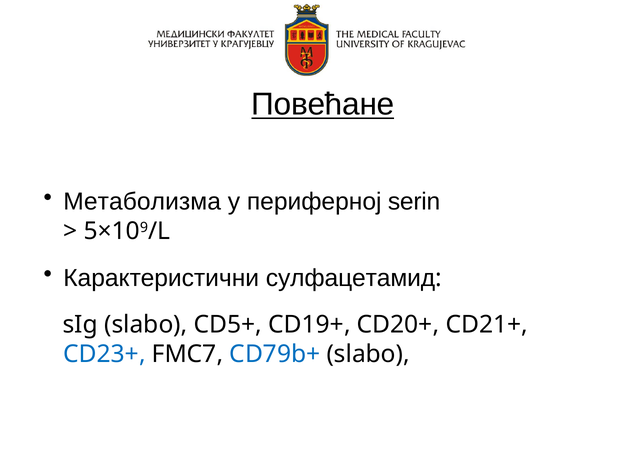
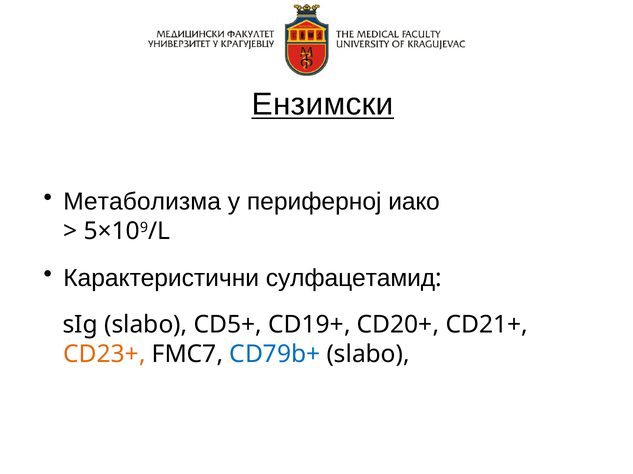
Повећане: Повећане -> Ензимски
serin: serin -> иако
CD23+ colour: blue -> orange
